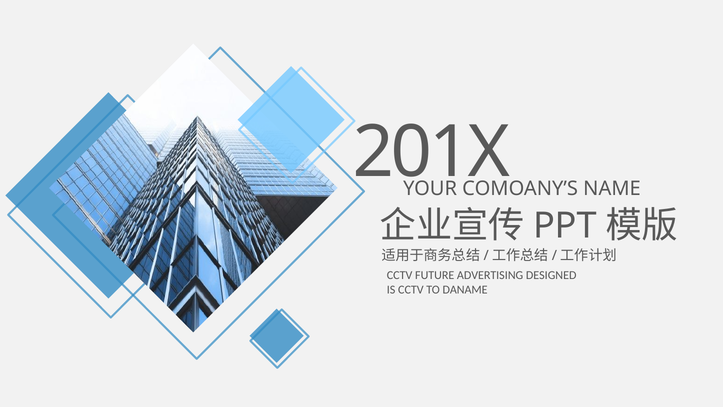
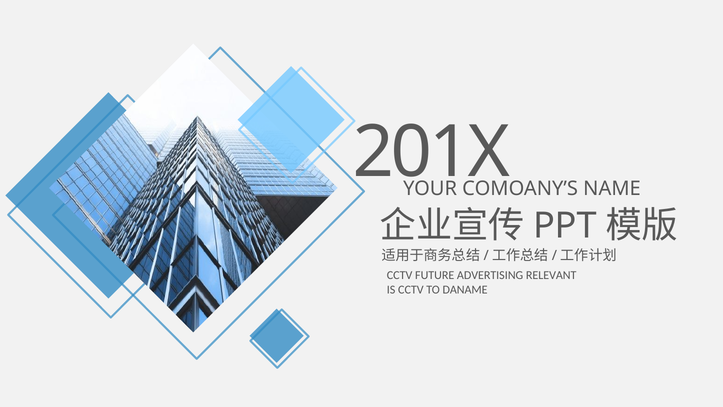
DESIGNED: DESIGNED -> RELEVANT
